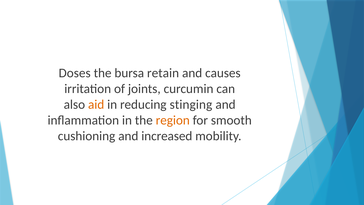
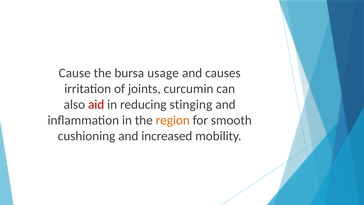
Doses: Doses -> Cause
retain: retain -> usage
aid colour: orange -> red
